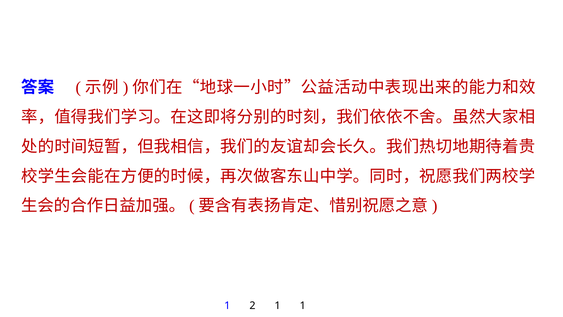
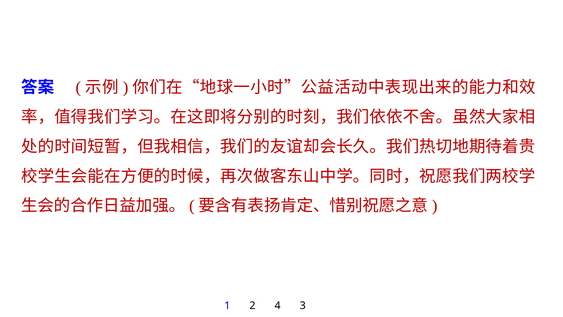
2 1: 1 -> 4
1 at (303, 305): 1 -> 3
